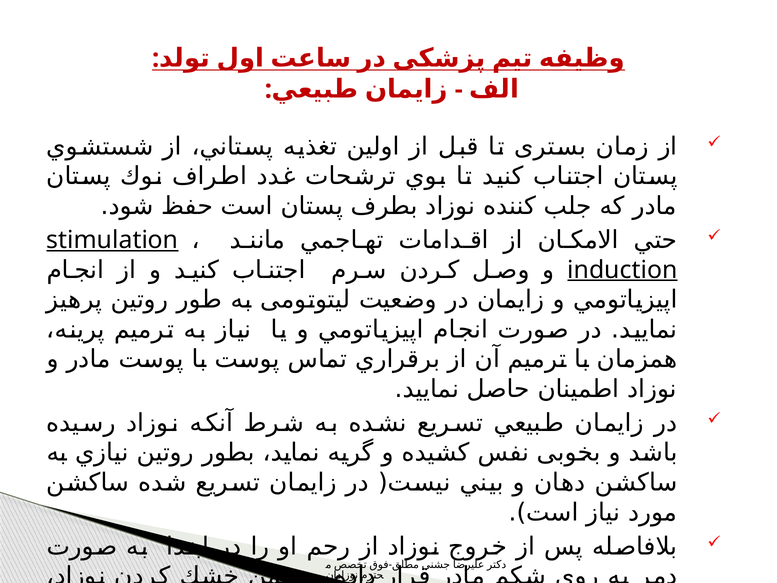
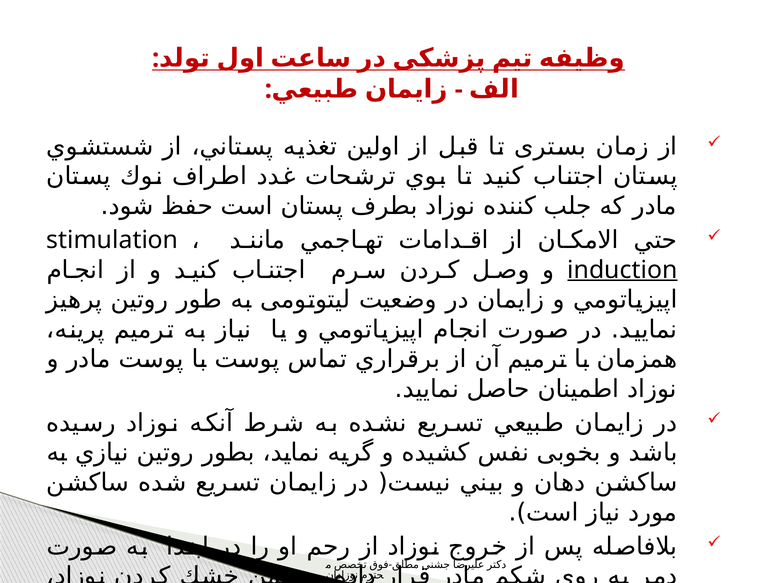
stimulation underline: present -> none
